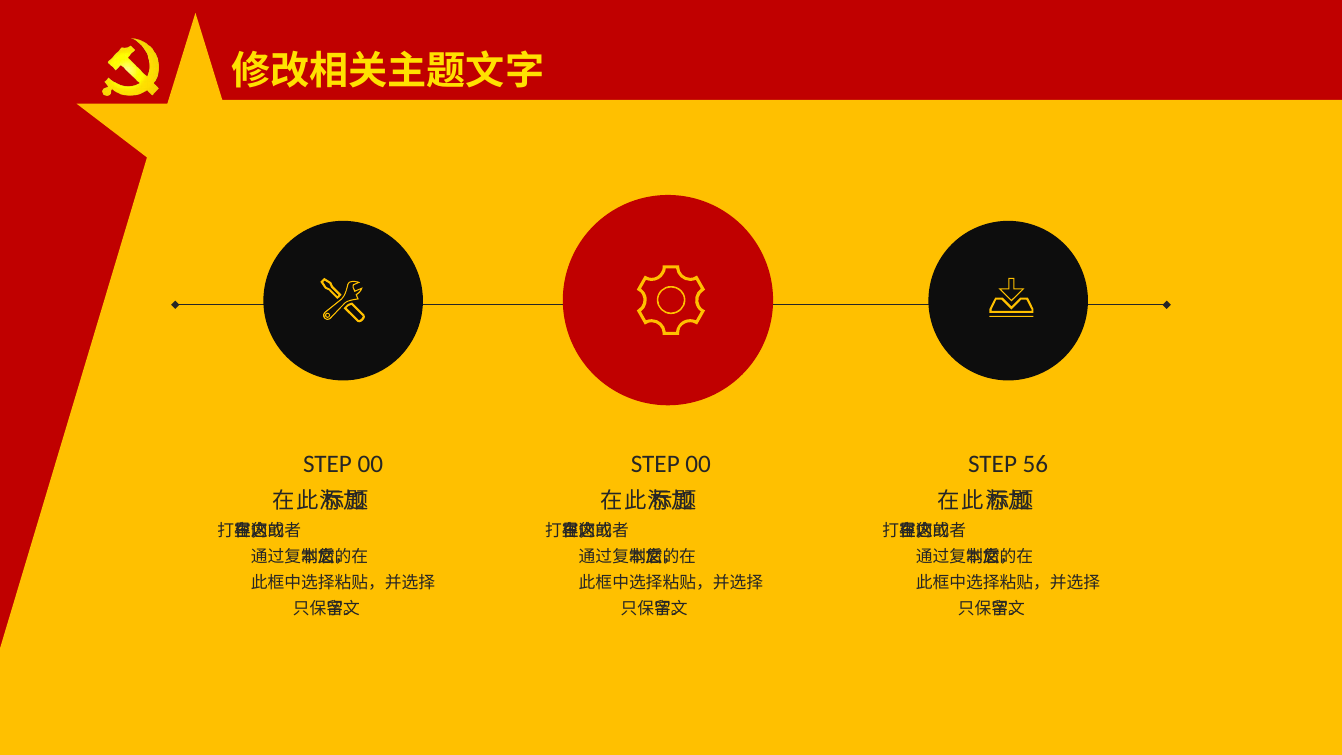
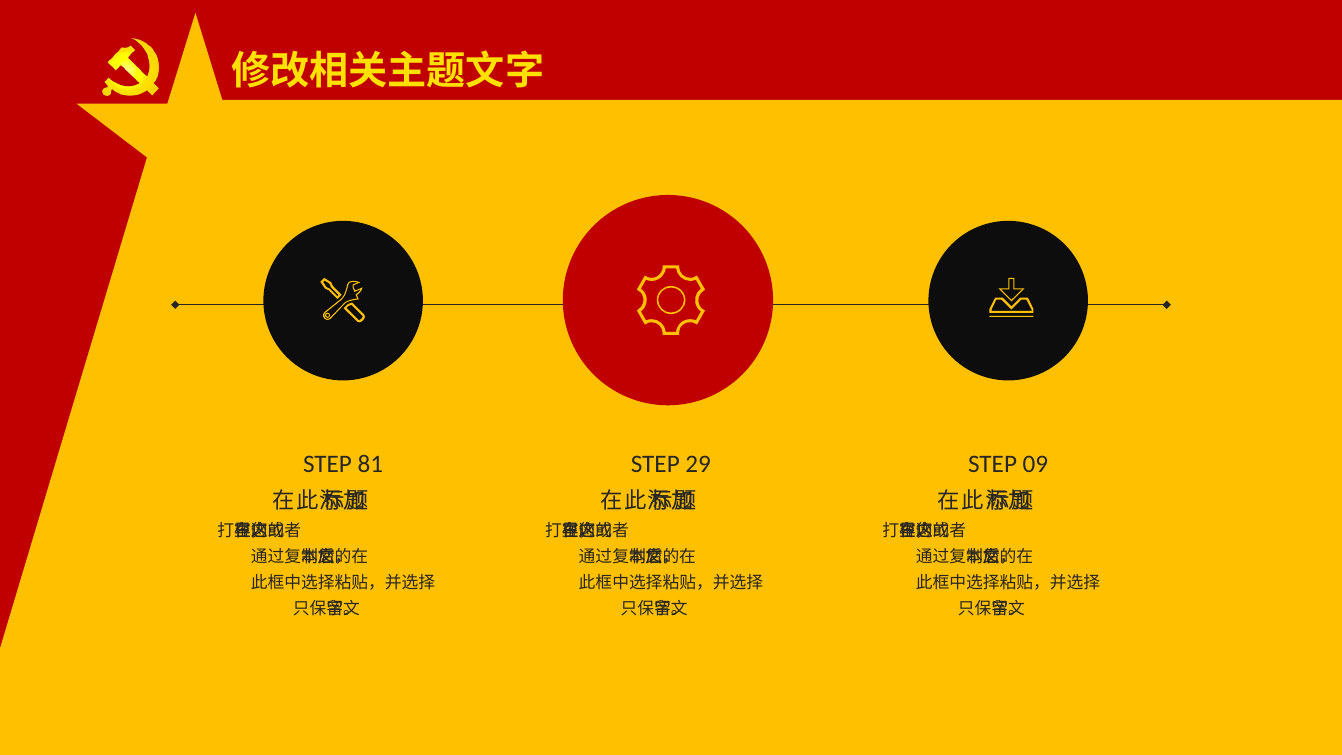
00 at (370, 465): 00 -> 81
00 at (698, 465): 00 -> 29
56: 56 -> 09
